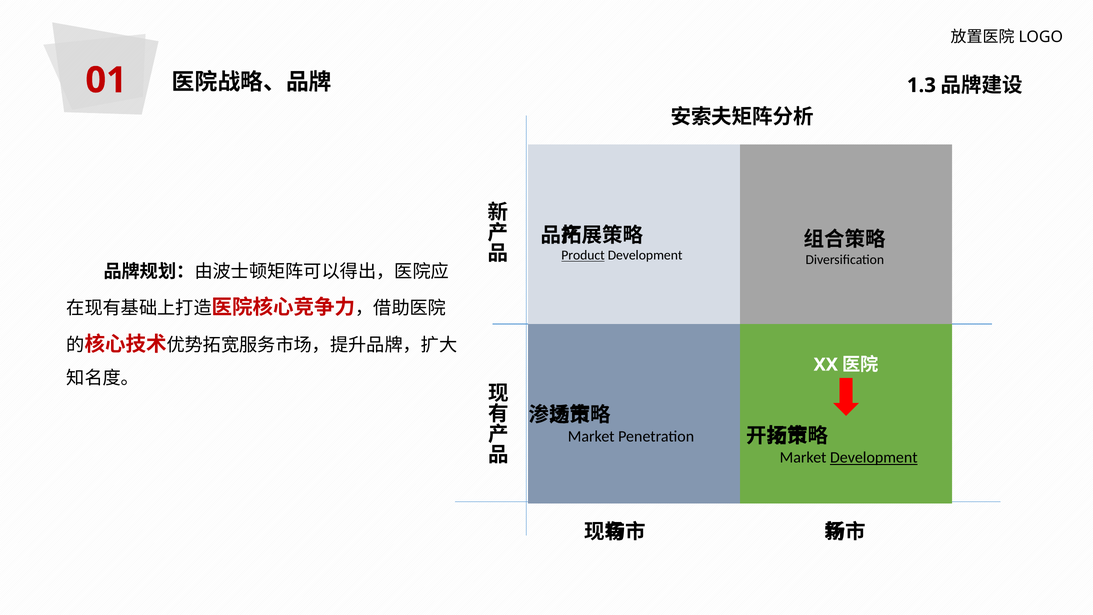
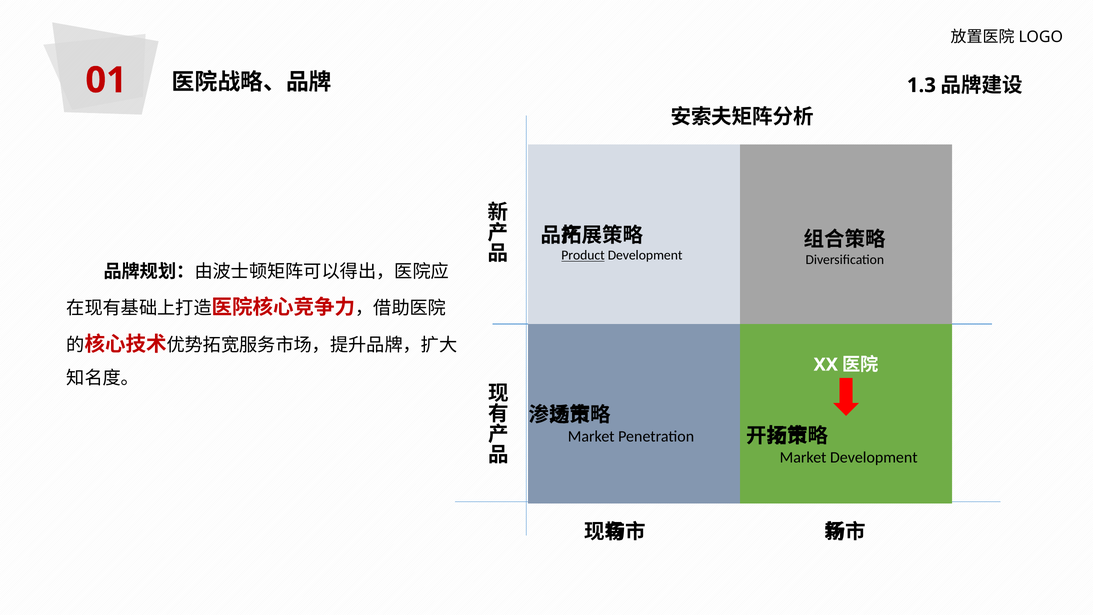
Development at (874, 458) underline: present -> none
